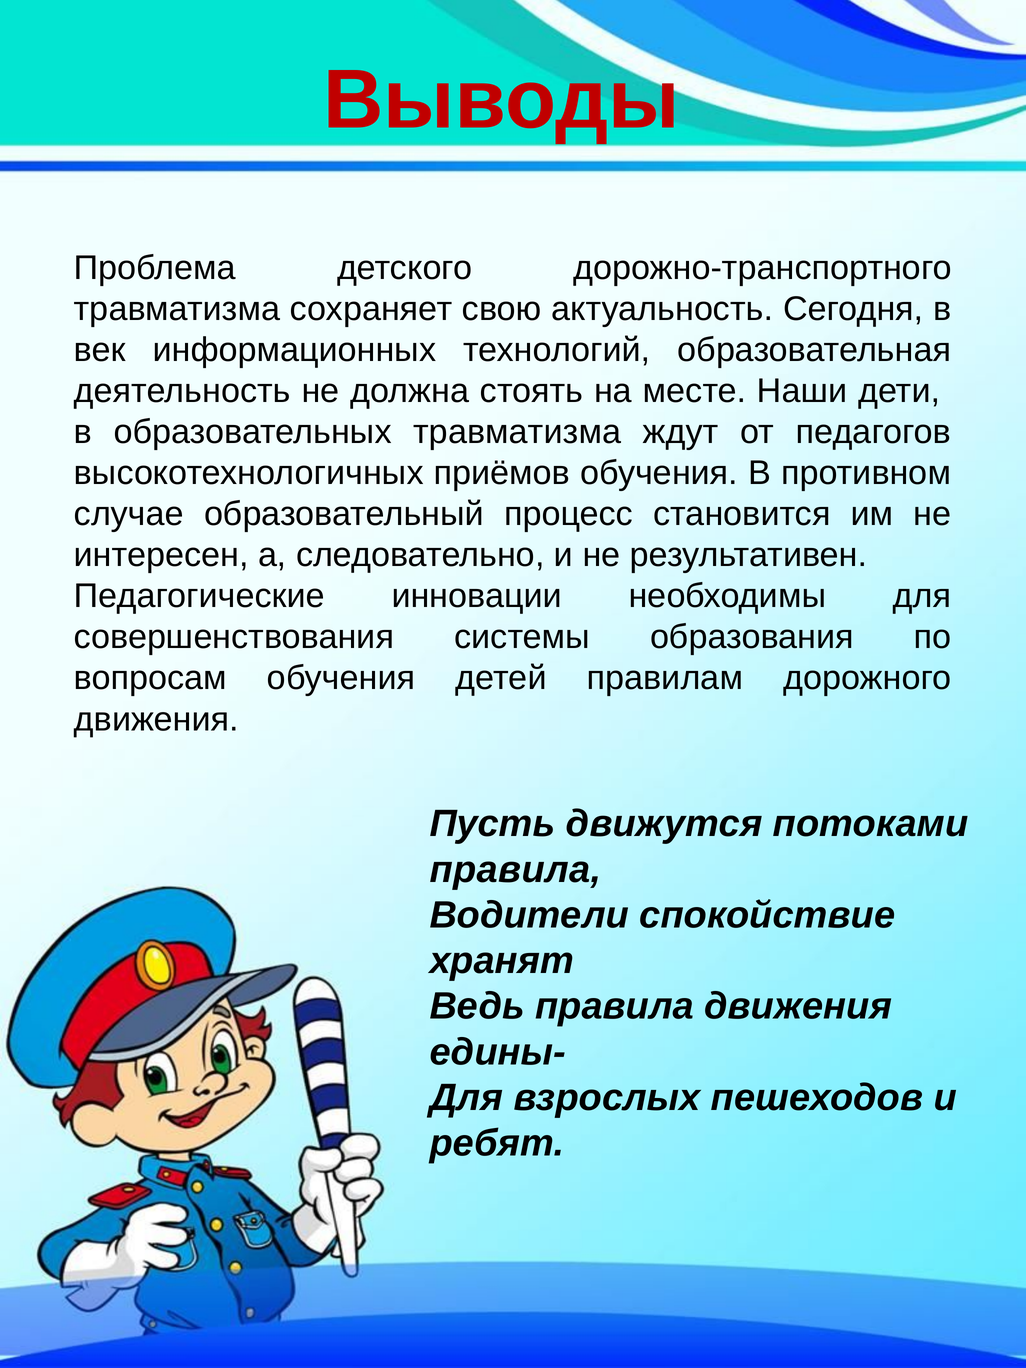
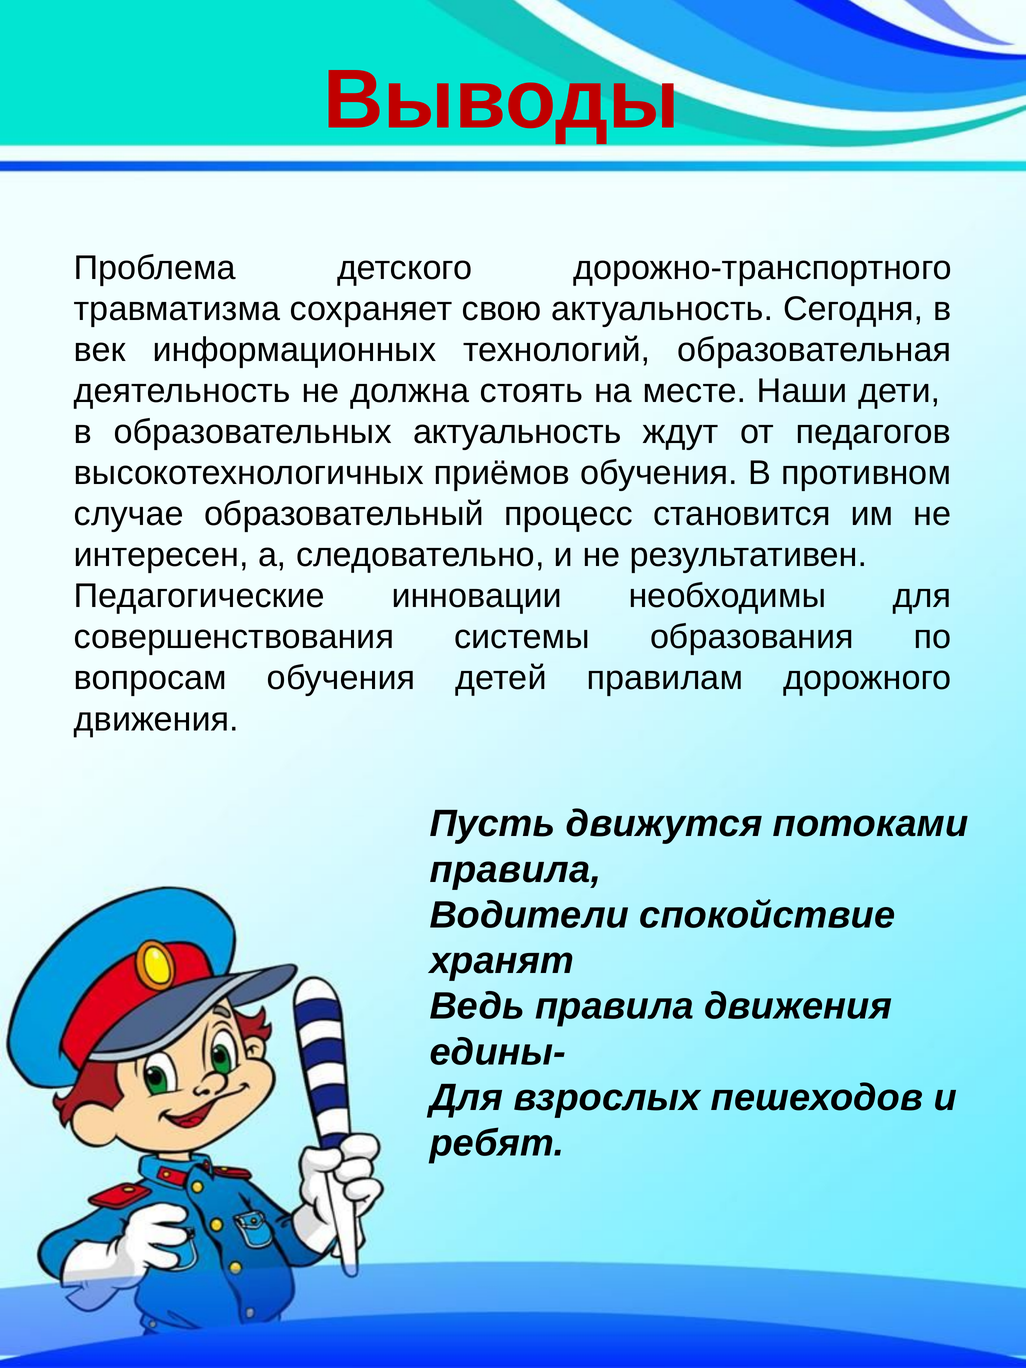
образовательных травматизма: травматизма -> актуальность
